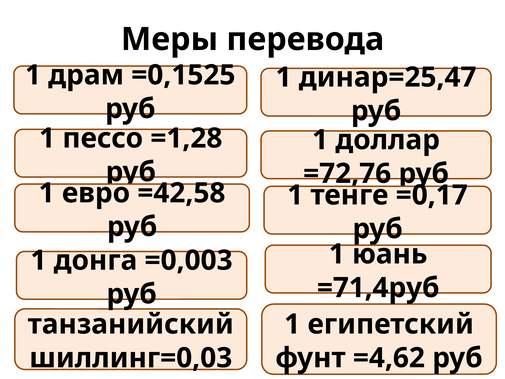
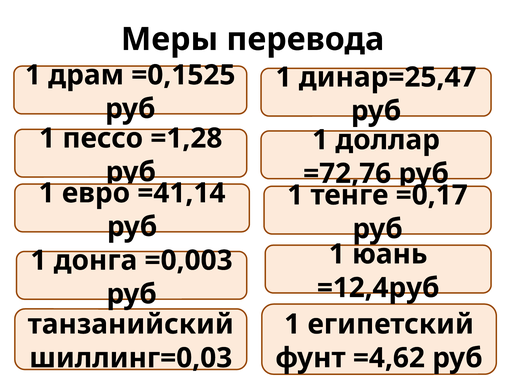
=42,58: =42,58 -> =41,14
=71,4руб: =71,4руб -> =12,4руб
